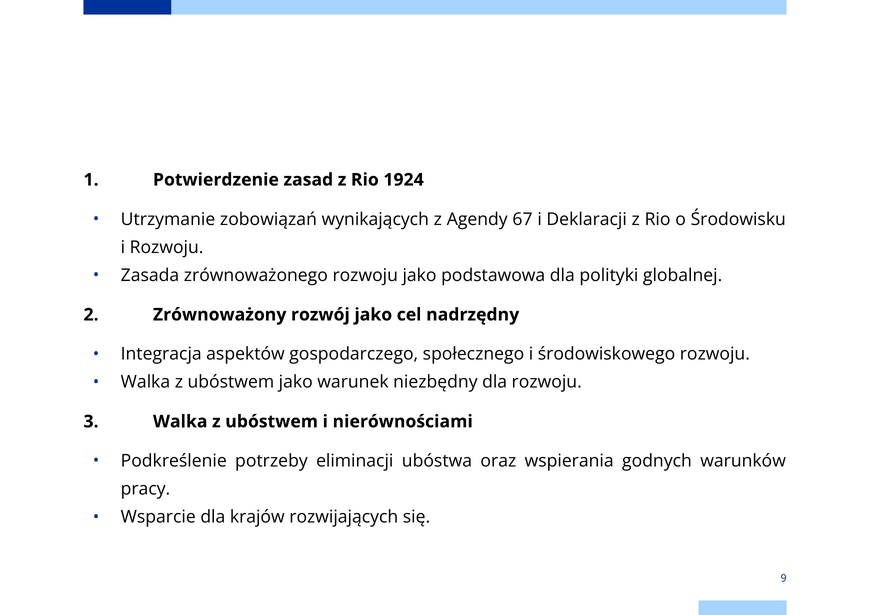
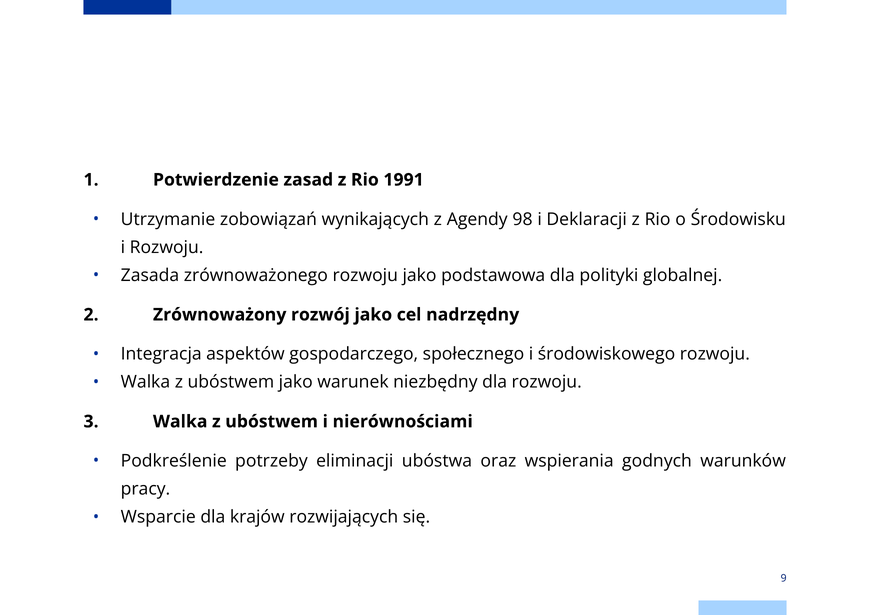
1924: 1924 -> 1991
67: 67 -> 98
